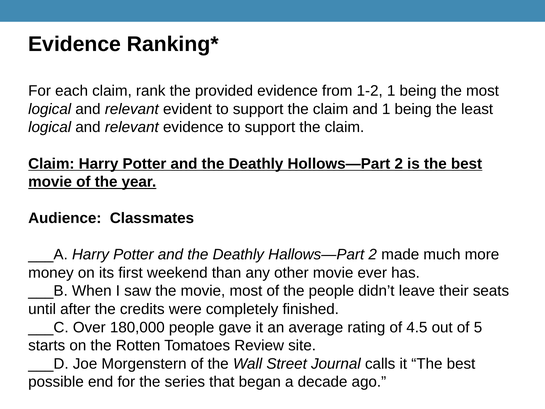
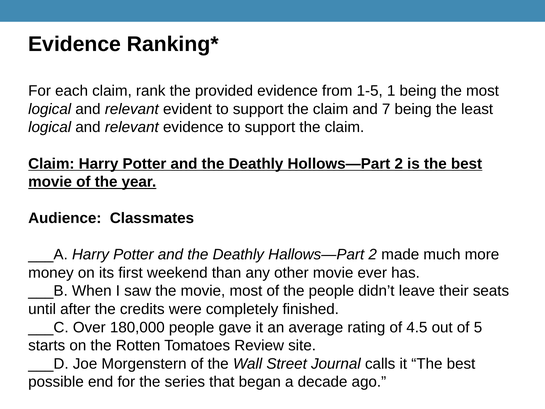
1-2: 1-2 -> 1-5
and 1: 1 -> 7
